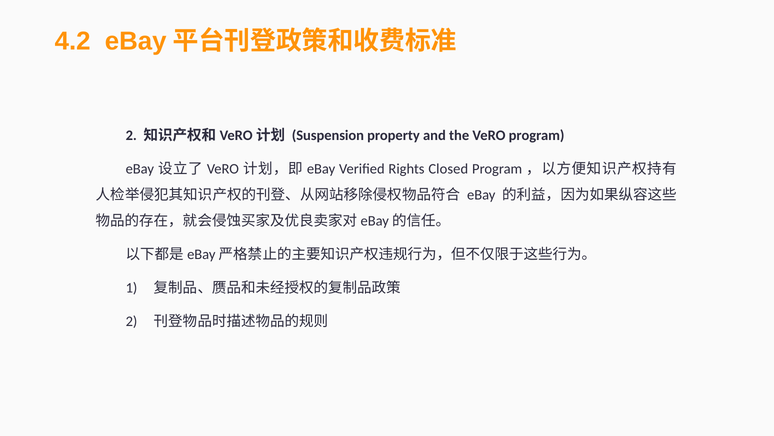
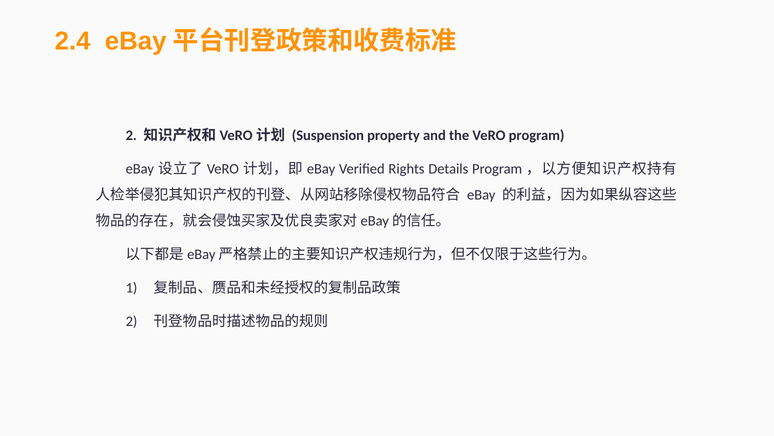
4.2: 4.2 -> 2.4
Closed: Closed -> Details
